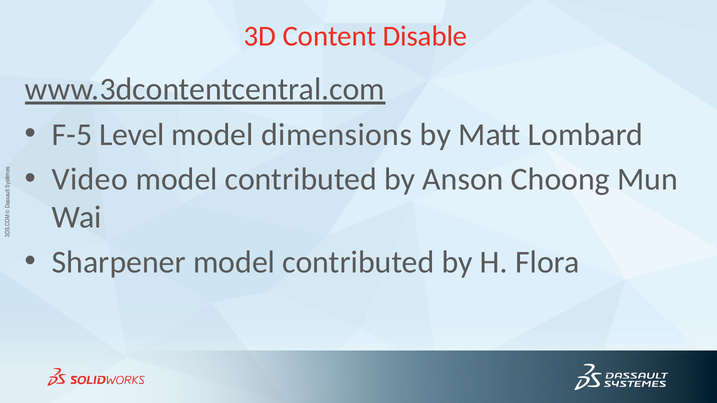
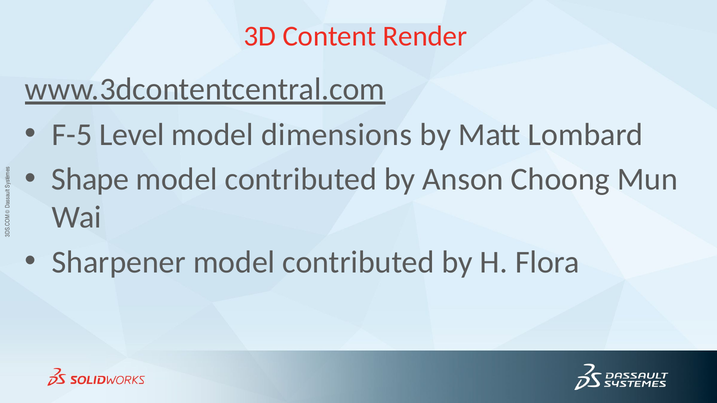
Disable: Disable -> Render
Video: Video -> Shape
